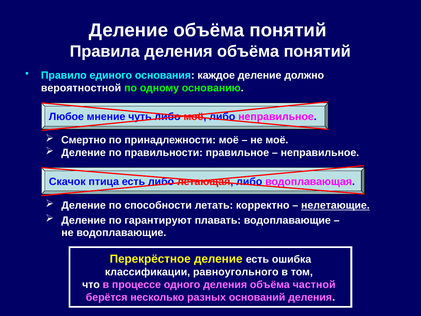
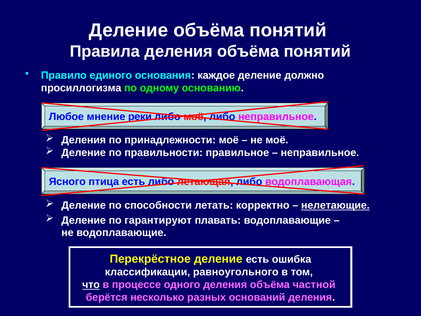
вероятностной: вероятностной -> просиллогизма
чуть: чуть -> реки
Смертно at (84, 140): Смертно -> Деления
Скачок: Скачок -> Ясного
что underline: none -> present
